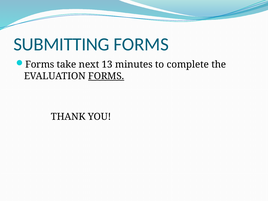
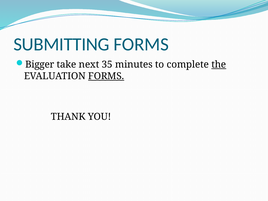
Forms at (40, 65): Forms -> Bigger
13: 13 -> 35
the underline: none -> present
